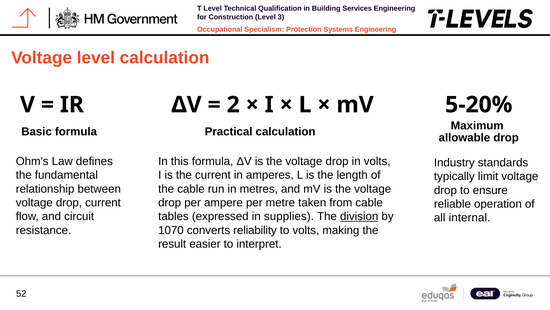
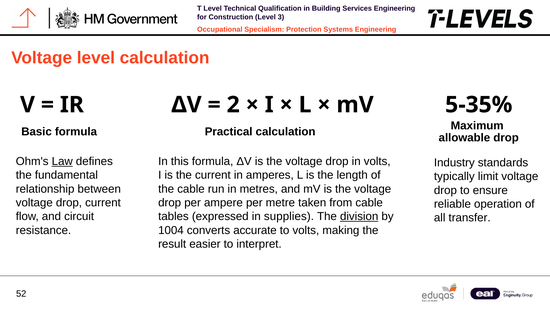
5-20%: 5-20% -> 5-35%
Law underline: none -> present
internal: internal -> transfer
1070: 1070 -> 1004
reliability: reliability -> accurate
